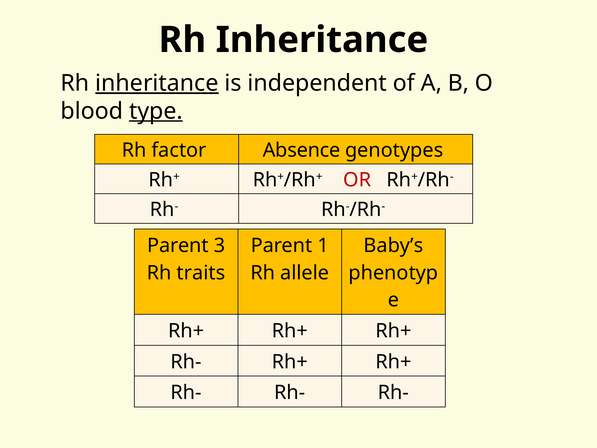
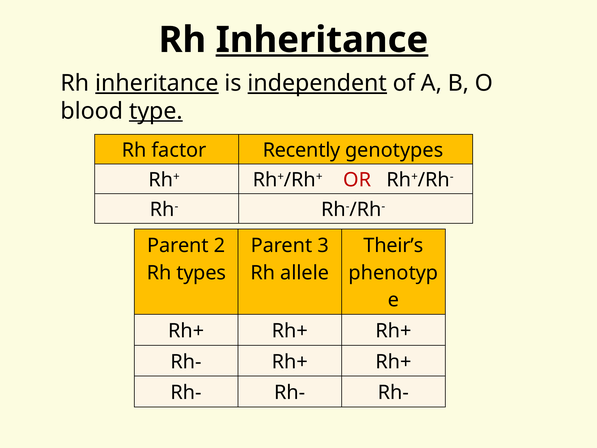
Inheritance at (322, 40) underline: none -> present
independent underline: none -> present
Absence: Absence -> Recently
3: 3 -> 2
1: 1 -> 3
Baby’s: Baby’s -> Their’s
traits: traits -> types
